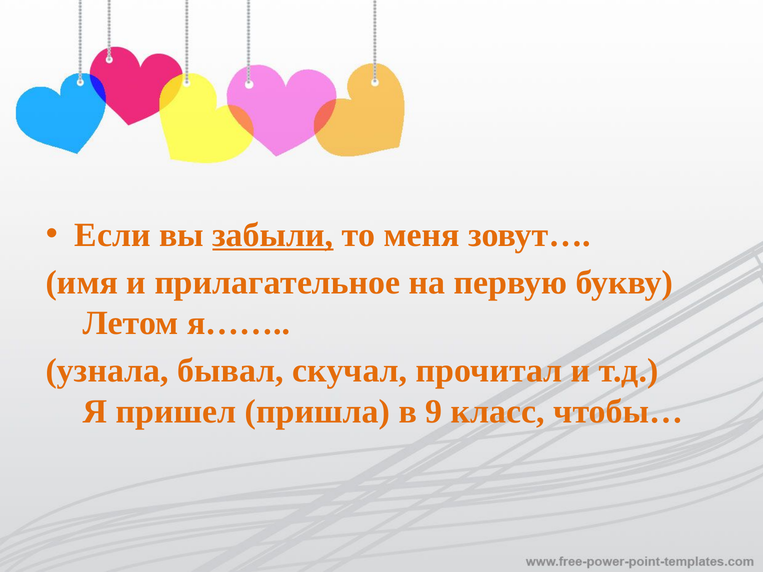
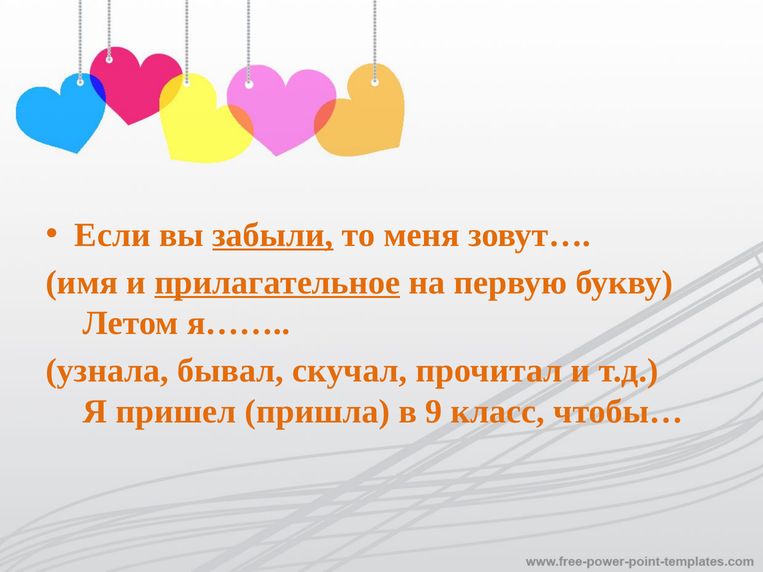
прилагательное underline: none -> present
